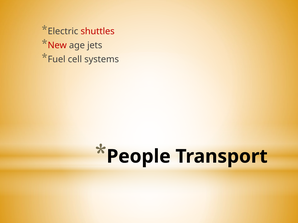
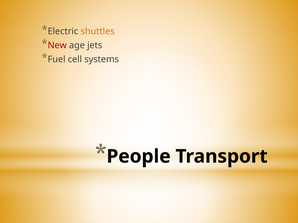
shuttles colour: red -> orange
